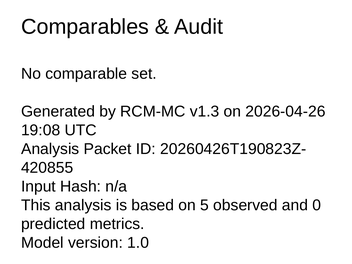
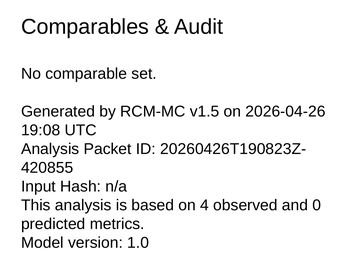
v1.3: v1.3 -> v1.5
5: 5 -> 4
